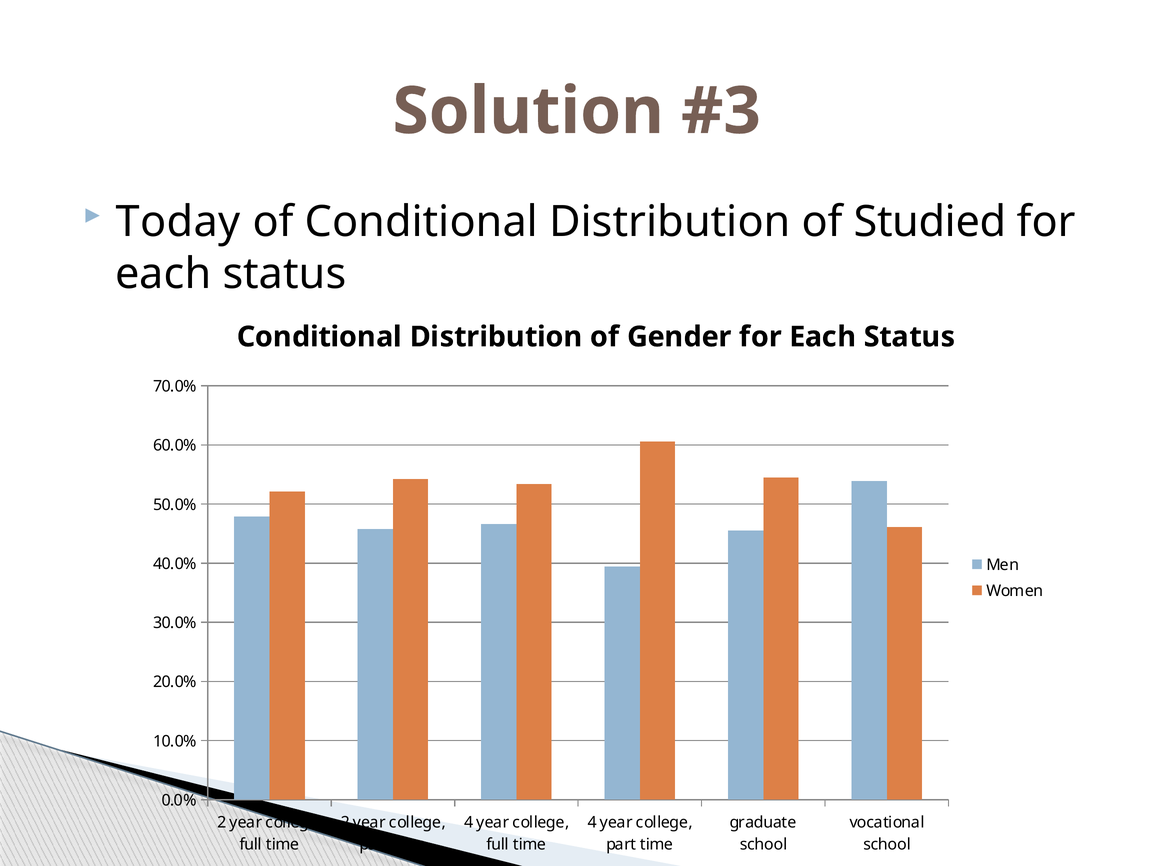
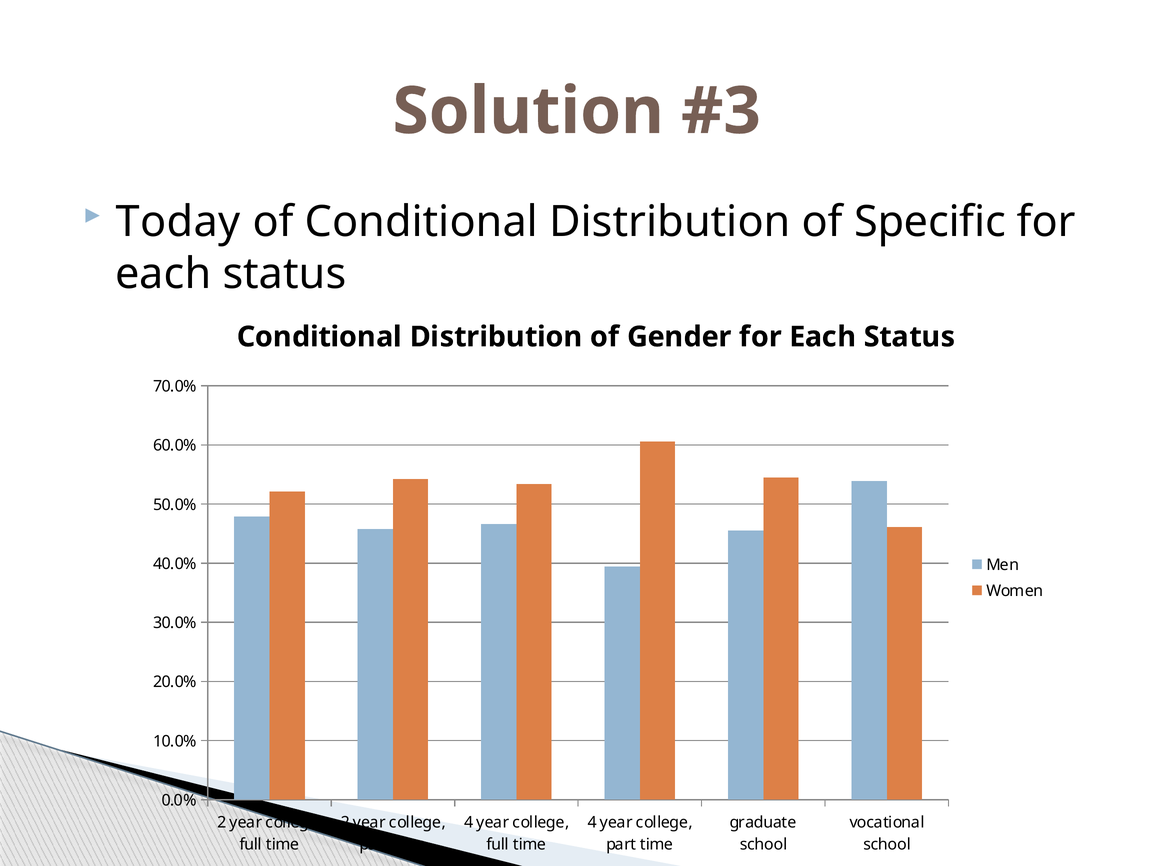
Studied: Studied -> Specific
